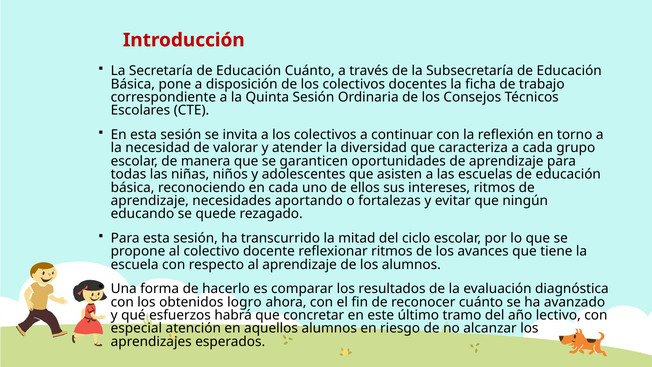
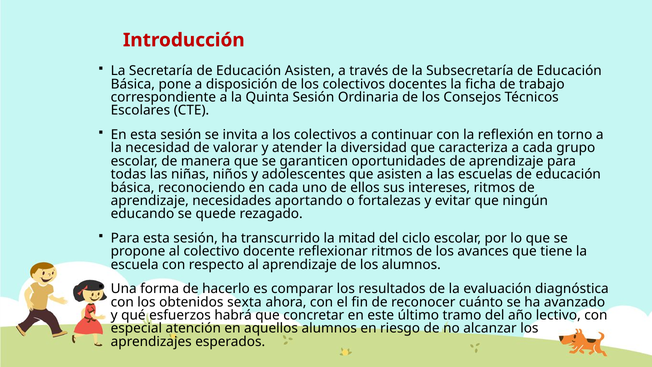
Educación Cuánto: Cuánto -> Asisten
logro: logro -> sexta
